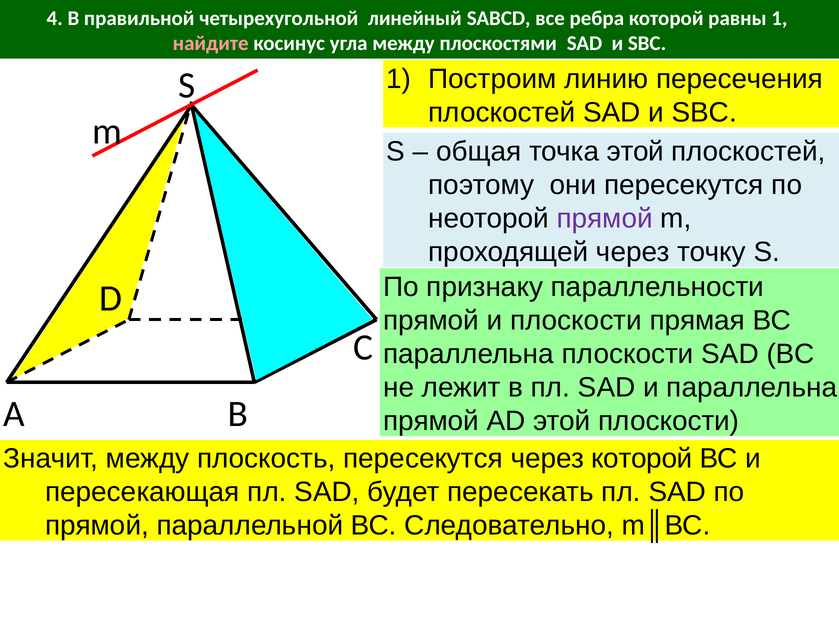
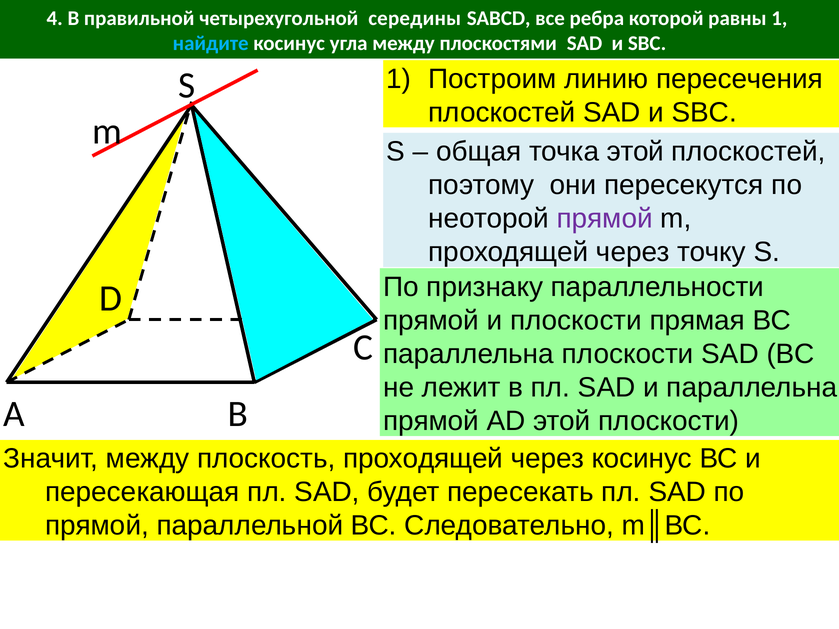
линейный: линейный -> середины
найдите colour: pink -> light blue
плоскость пересекутся: пересекутся -> проходящей
через которой: которой -> косинус
